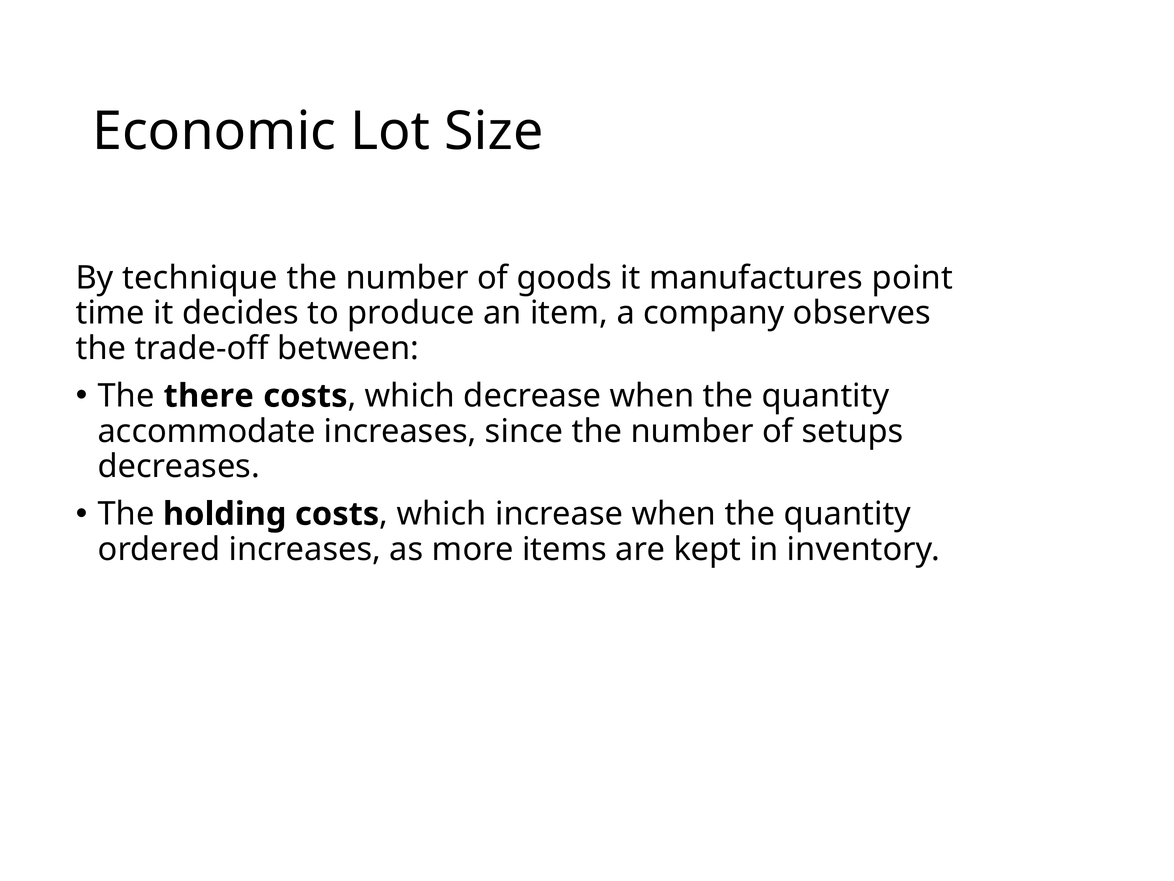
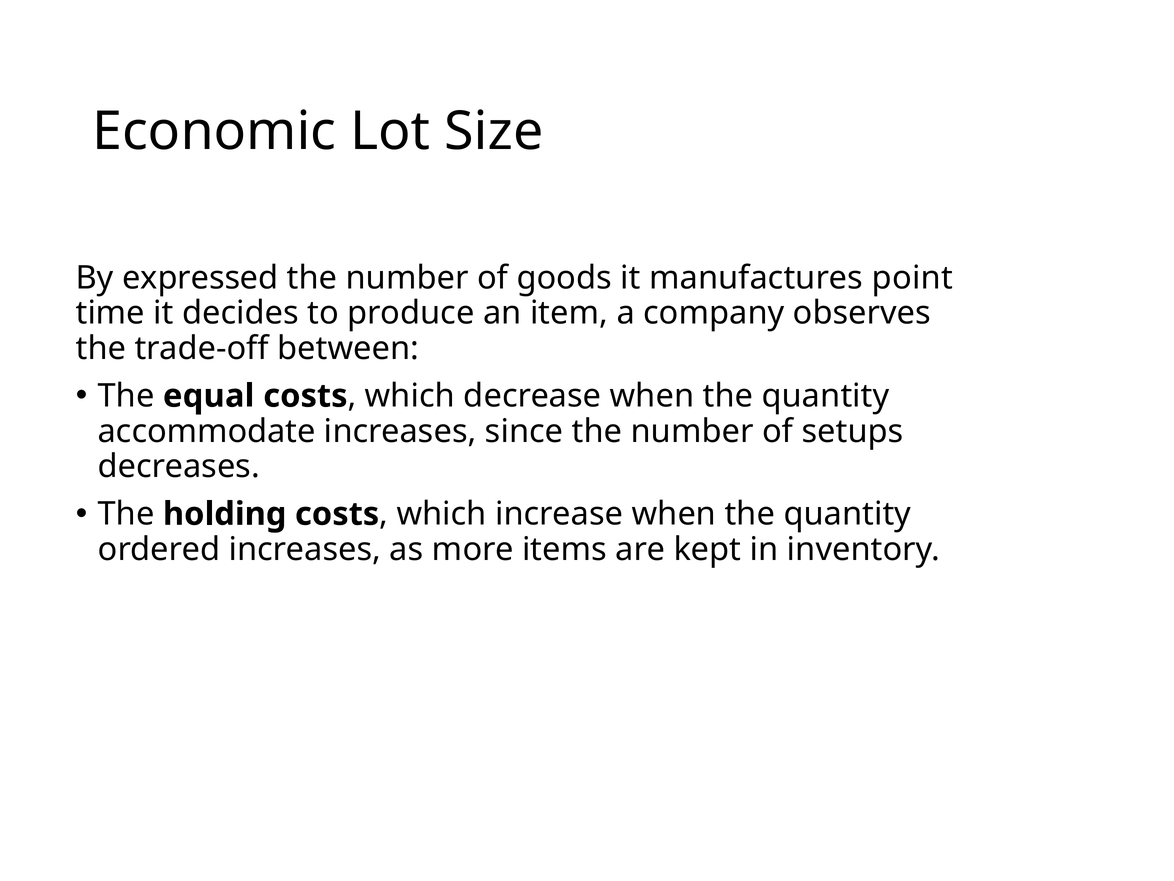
technique: technique -> expressed
there: there -> equal
